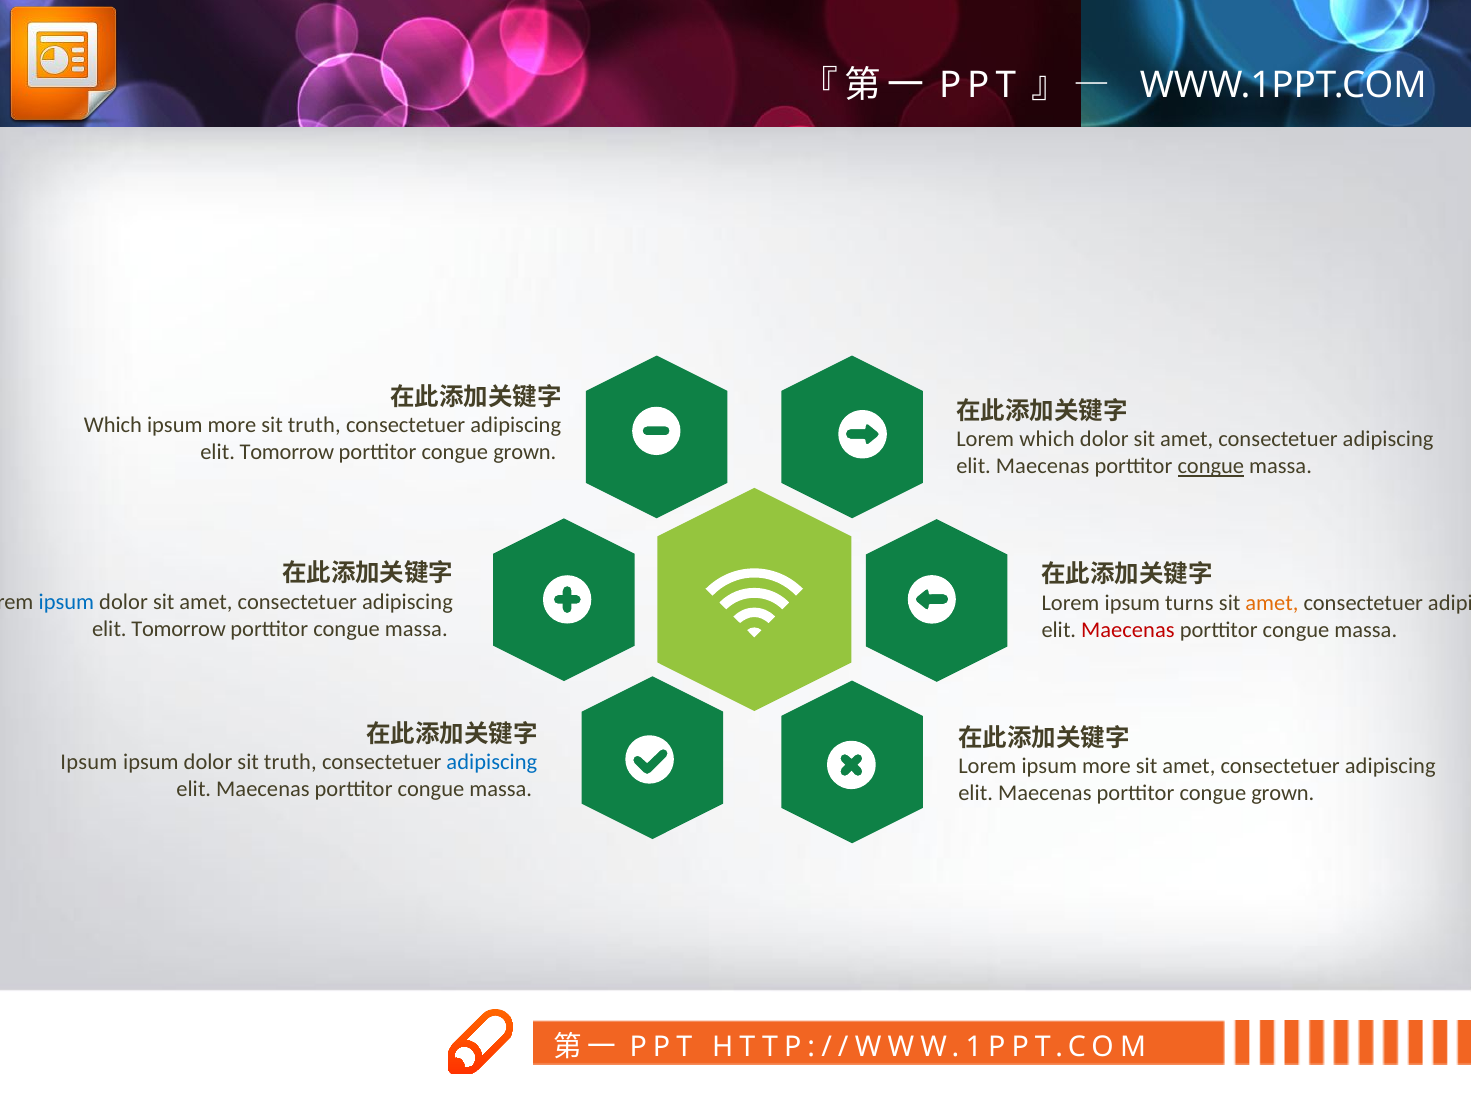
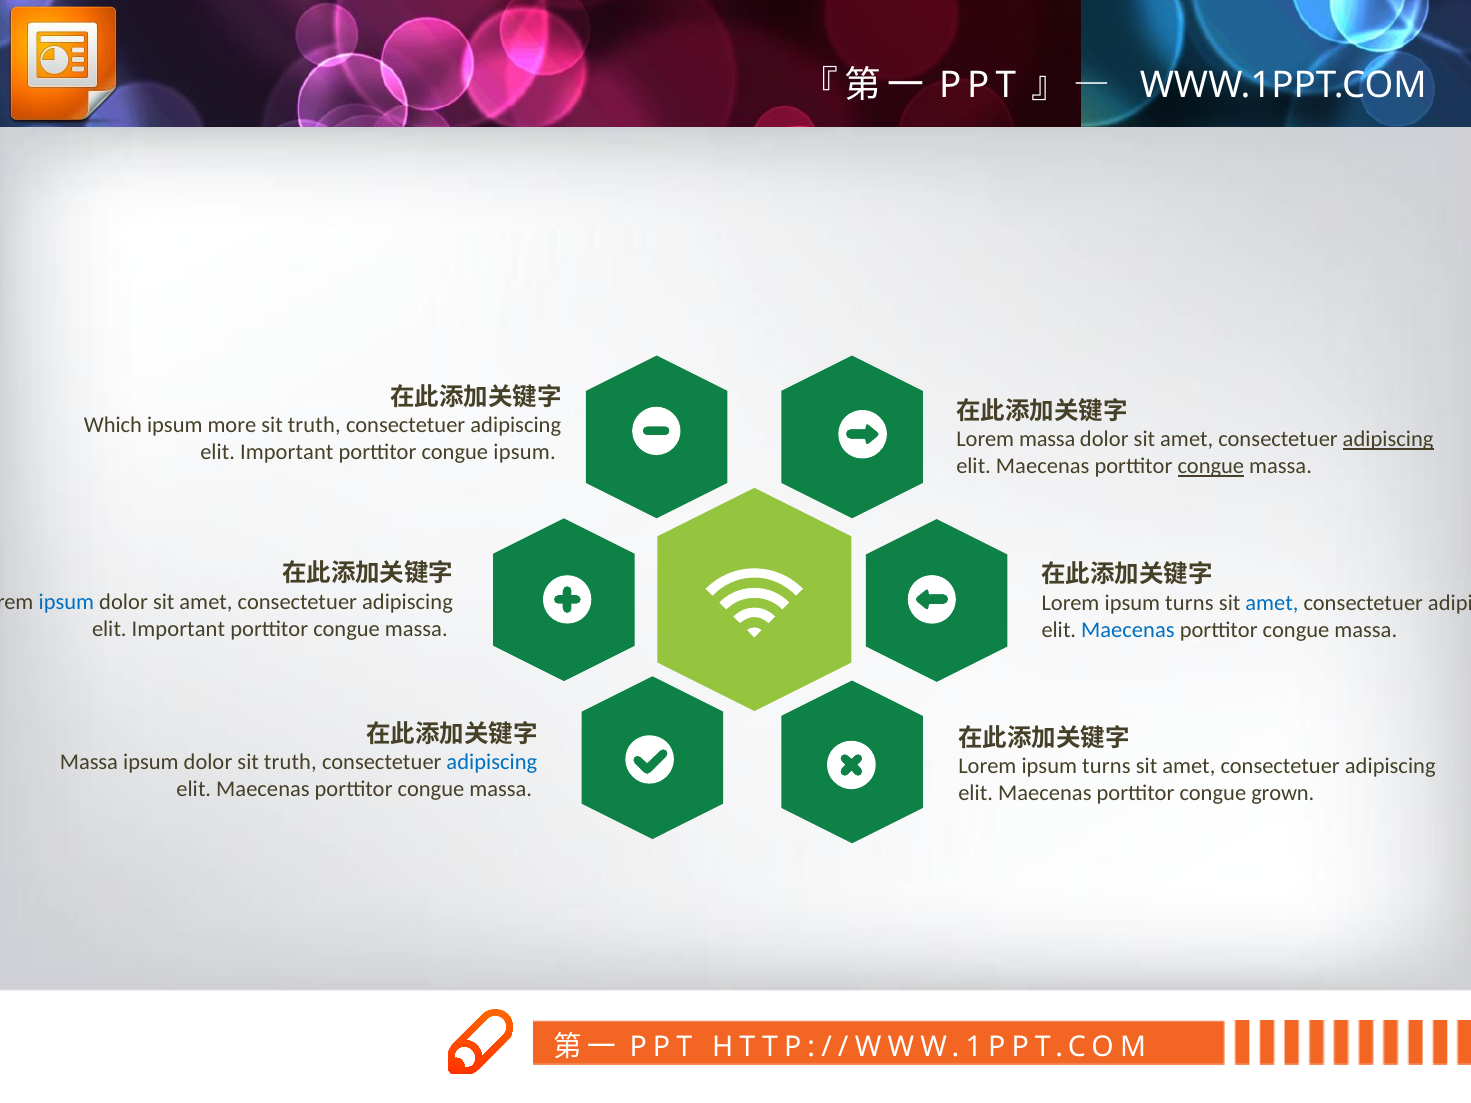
Lorem which: which -> massa
adipiscing at (1388, 440) underline: none -> present
Tomorrow at (287, 453): Tomorrow -> Important
grown at (525, 453): grown -> ipsum
amet at (1272, 603) colour: orange -> blue
Tomorrow at (179, 629): Tomorrow -> Important
Maecenas at (1128, 630) colour: red -> blue
Ipsum at (89, 762): Ipsum -> Massa
more at (1106, 767): more -> turns
